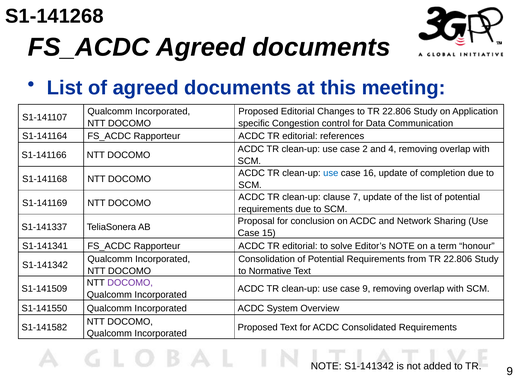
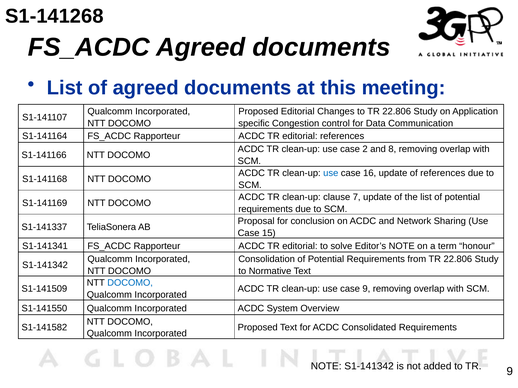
4: 4 -> 8
of completion: completion -> references
DOCOMO at (130, 283) colour: purple -> blue
